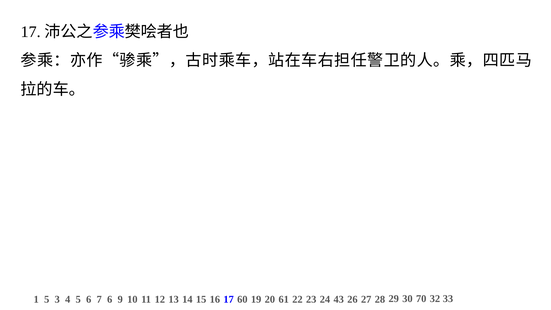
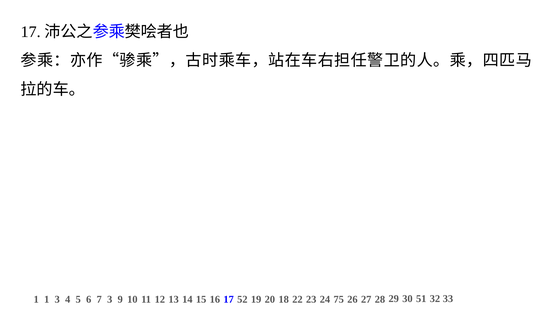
1 5: 5 -> 1
7 6: 6 -> 3
60: 60 -> 52
61: 61 -> 18
43: 43 -> 75
70: 70 -> 51
